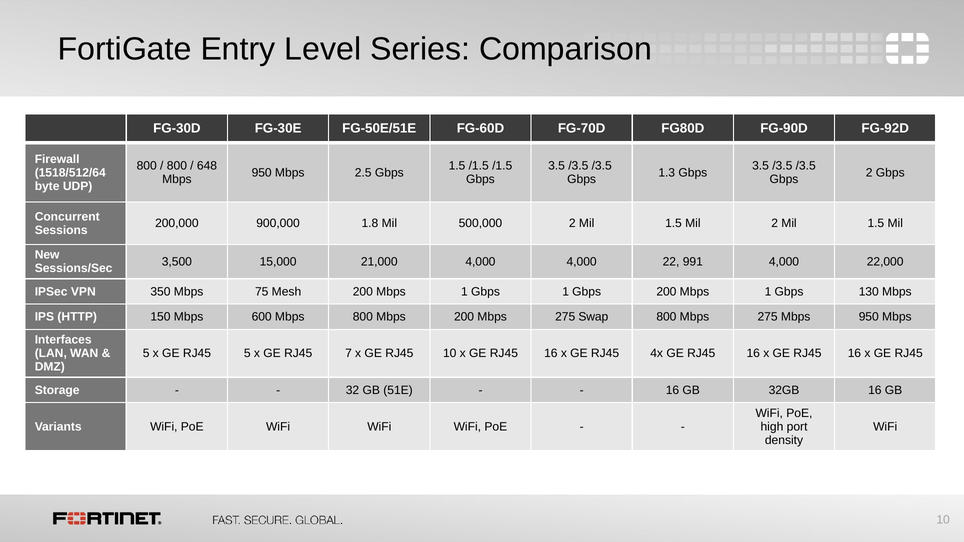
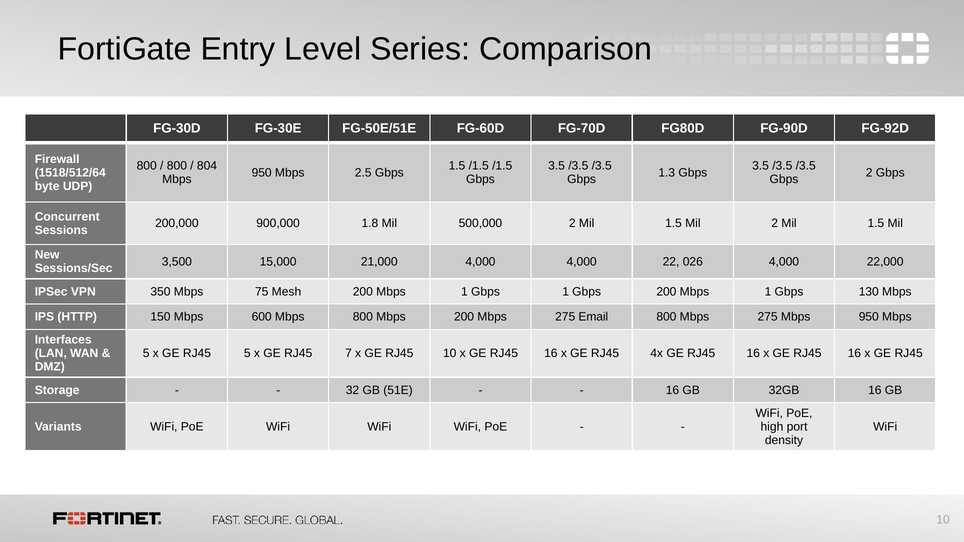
648: 648 -> 804
991: 991 -> 026
Swap: Swap -> Email
